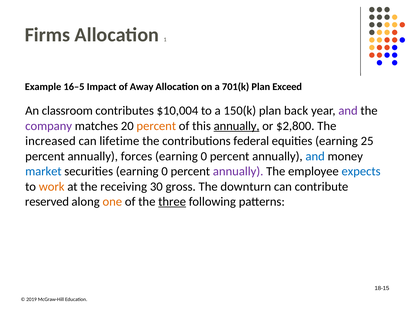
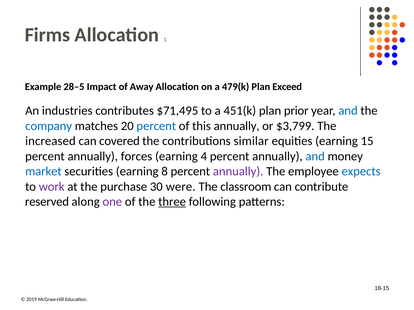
16–5: 16–5 -> 28–5
701(k: 701(k -> 479(k
classroom: classroom -> industries
$10,004: $10,004 -> $71,495
150(k: 150(k -> 451(k
back: back -> prior
and at (348, 111) colour: purple -> blue
company colour: purple -> blue
percent at (156, 126) colour: orange -> blue
annually at (237, 126) underline: present -> none
$2,800: $2,800 -> $3,799
lifetime: lifetime -> covered
federal: federal -> similar
25: 25 -> 15
0 at (204, 156): 0 -> 4
securities earning 0: 0 -> 8
work colour: orange -> purple
receiving: receiving -> purchase
gross: gross -> were
downturn: downturn -> classroom
one colour: orange -> purple
